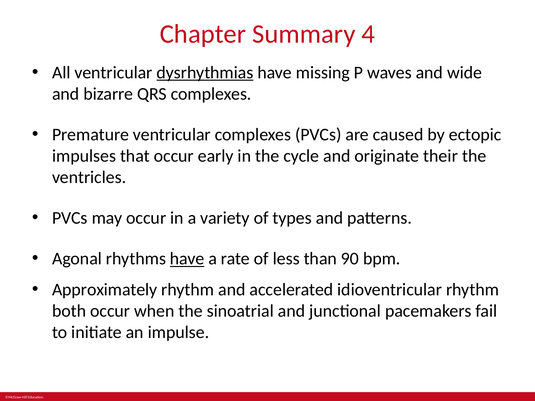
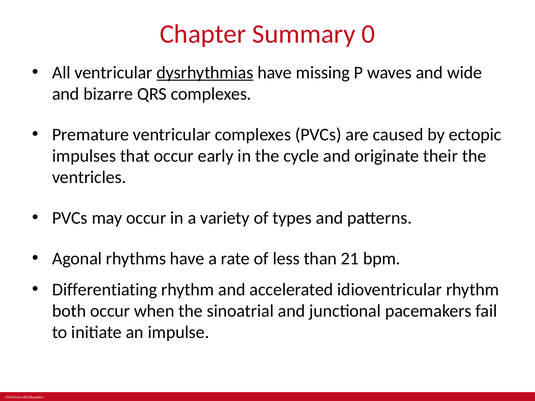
4: 4 -> 0
have at (187, 259) underline: present -> none
90: 90 -> 21
Approximately: Approximately -> Differentiating
